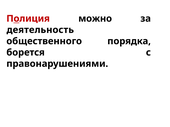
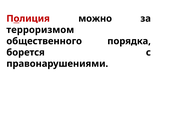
деятельность: деятельность -> терроризмом
